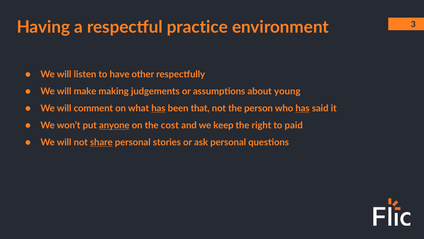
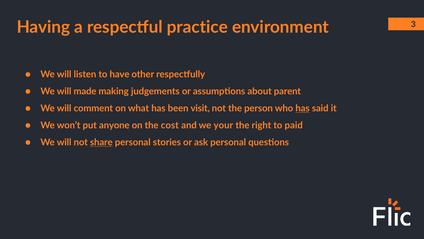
make: make -> made
young: young -> parent
has at (158, 108) underline: present -> none
that: that -> visit
anyone underline: present -> none
keep: keep -> your
